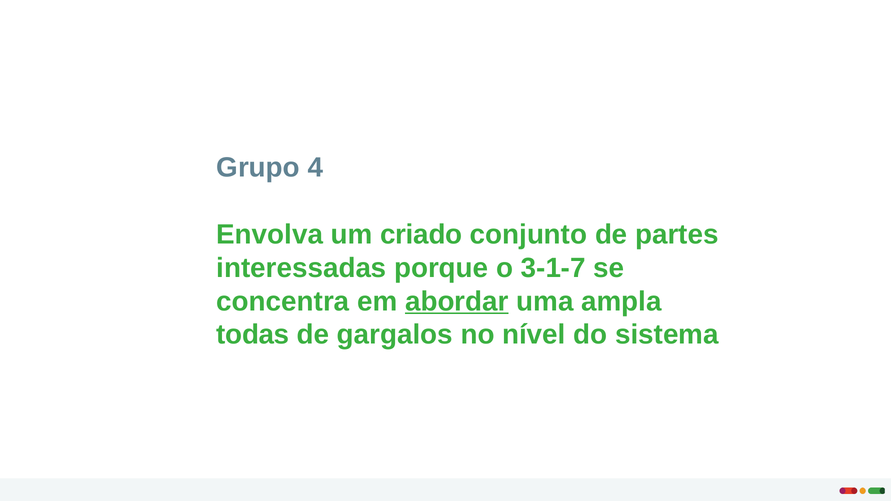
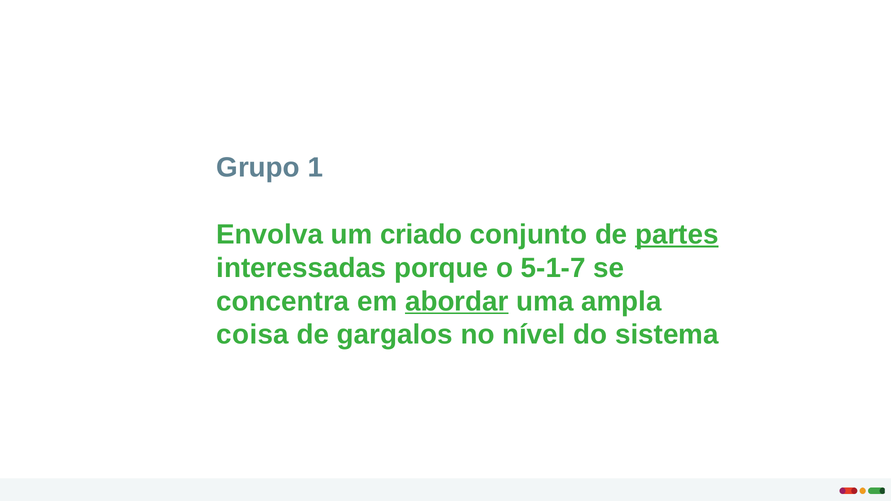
4: 4 -> 1
partes underline: none -> present
3-1-7: 3-1-7 -> 5-1-7
todas: todas -> coisa
